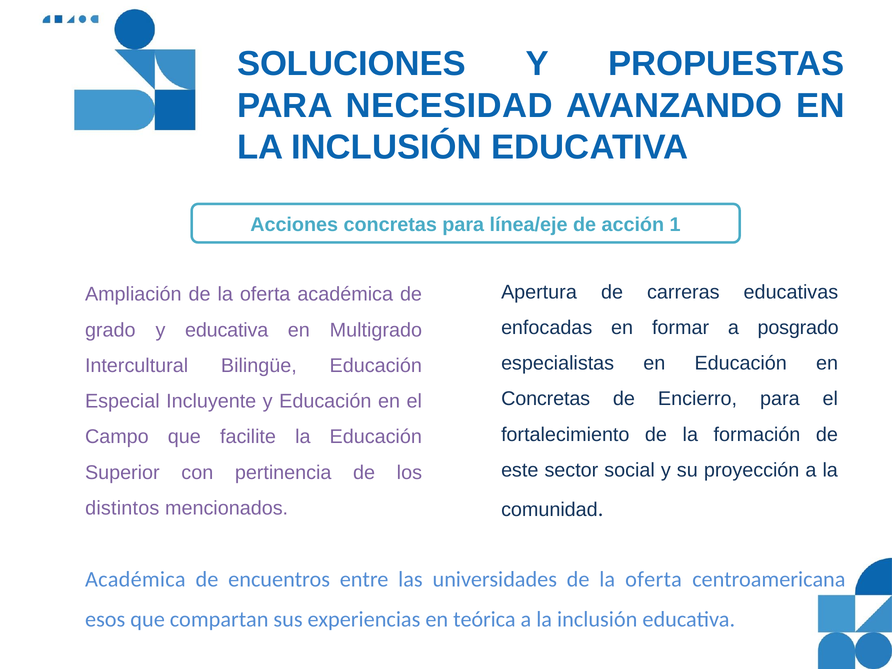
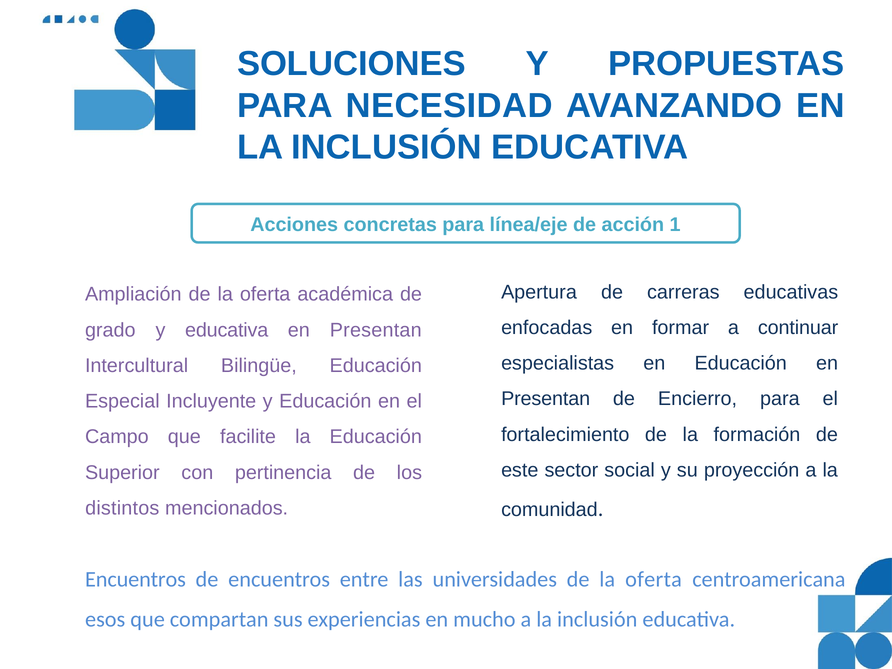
posgrado: posgrado -> continuar
Multigrado at (376, 330): Multigrado -> Presentan
Concretas at (546, 399): Concretas -> Presentan
Académica at (135, 580): Académica -> Encuentros
teórica: teórica -> mucho
